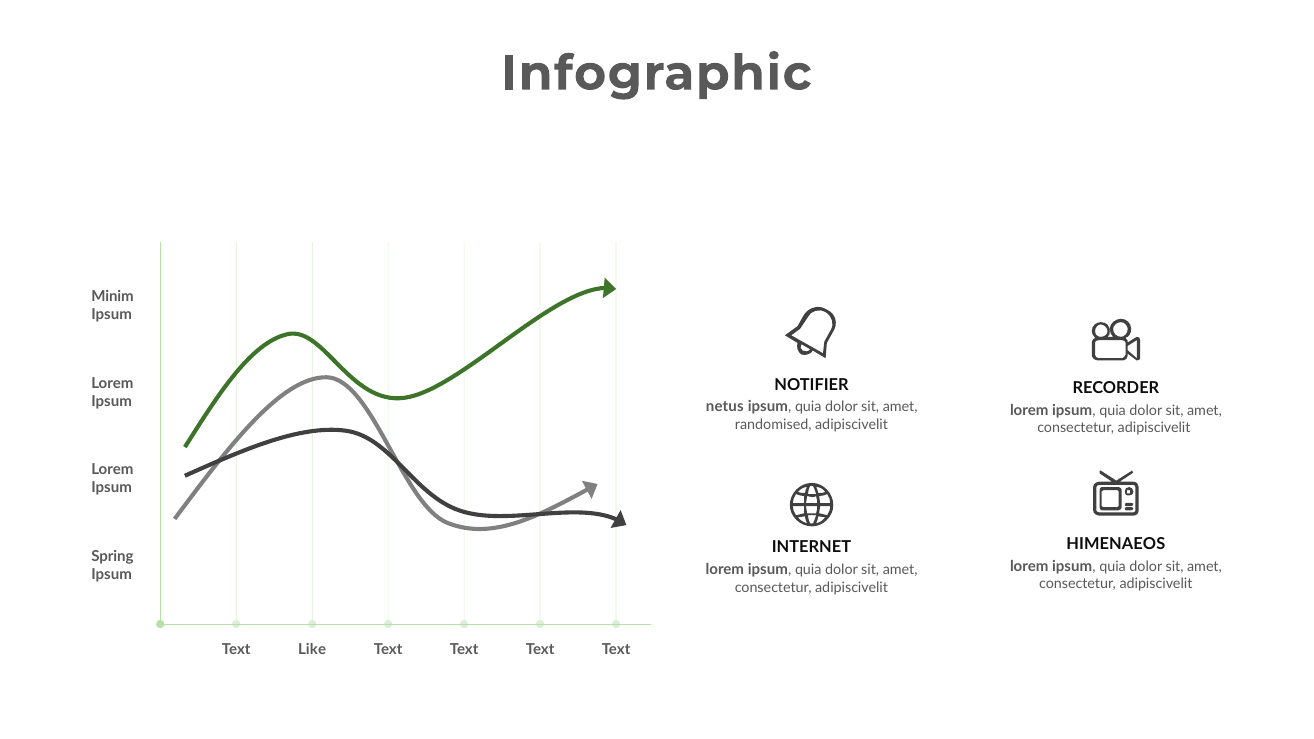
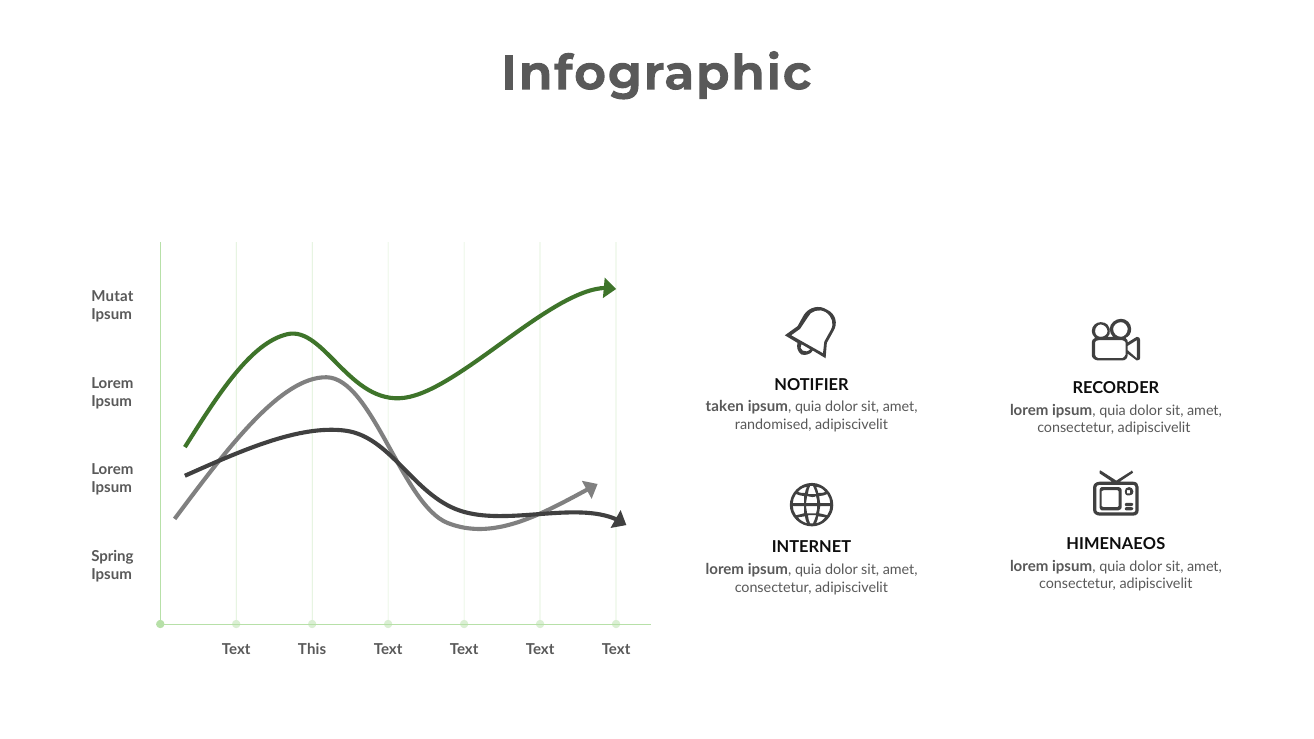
Minim: Minim -> Mutat
netus: netus -> taken
Like: Like -> This
